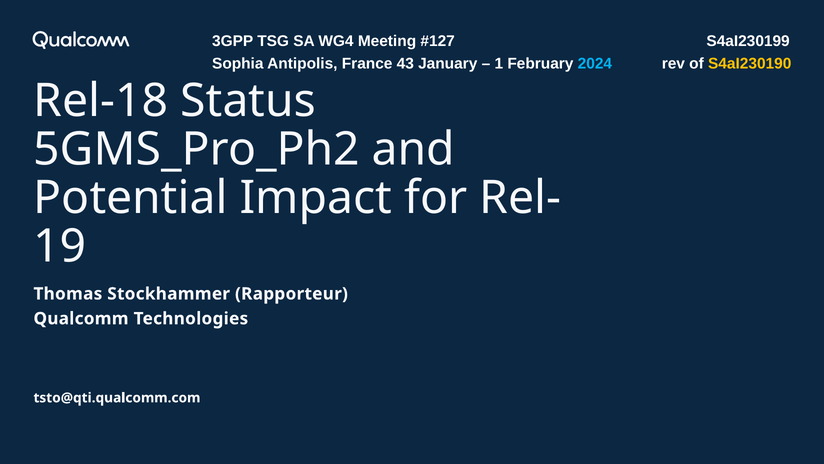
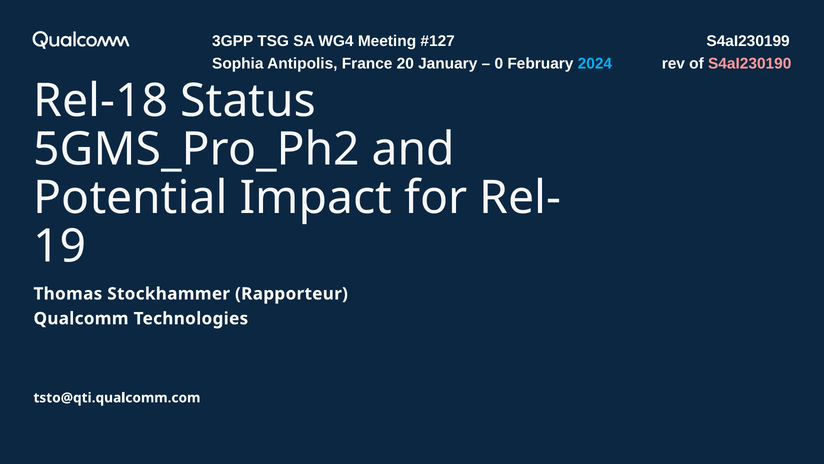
43: 43 -> 20
1: 1 -> 0
S4aI230190 colour: yellow -> pink
